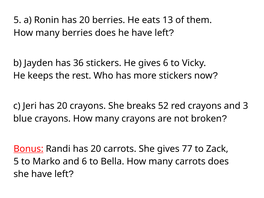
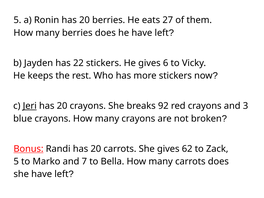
13: 13 -> 27
36: 36 -> 22
Jeri underline: none -> present
52: 52 -> 92
77: 77 -> 62
and 6: 6 -> 7
